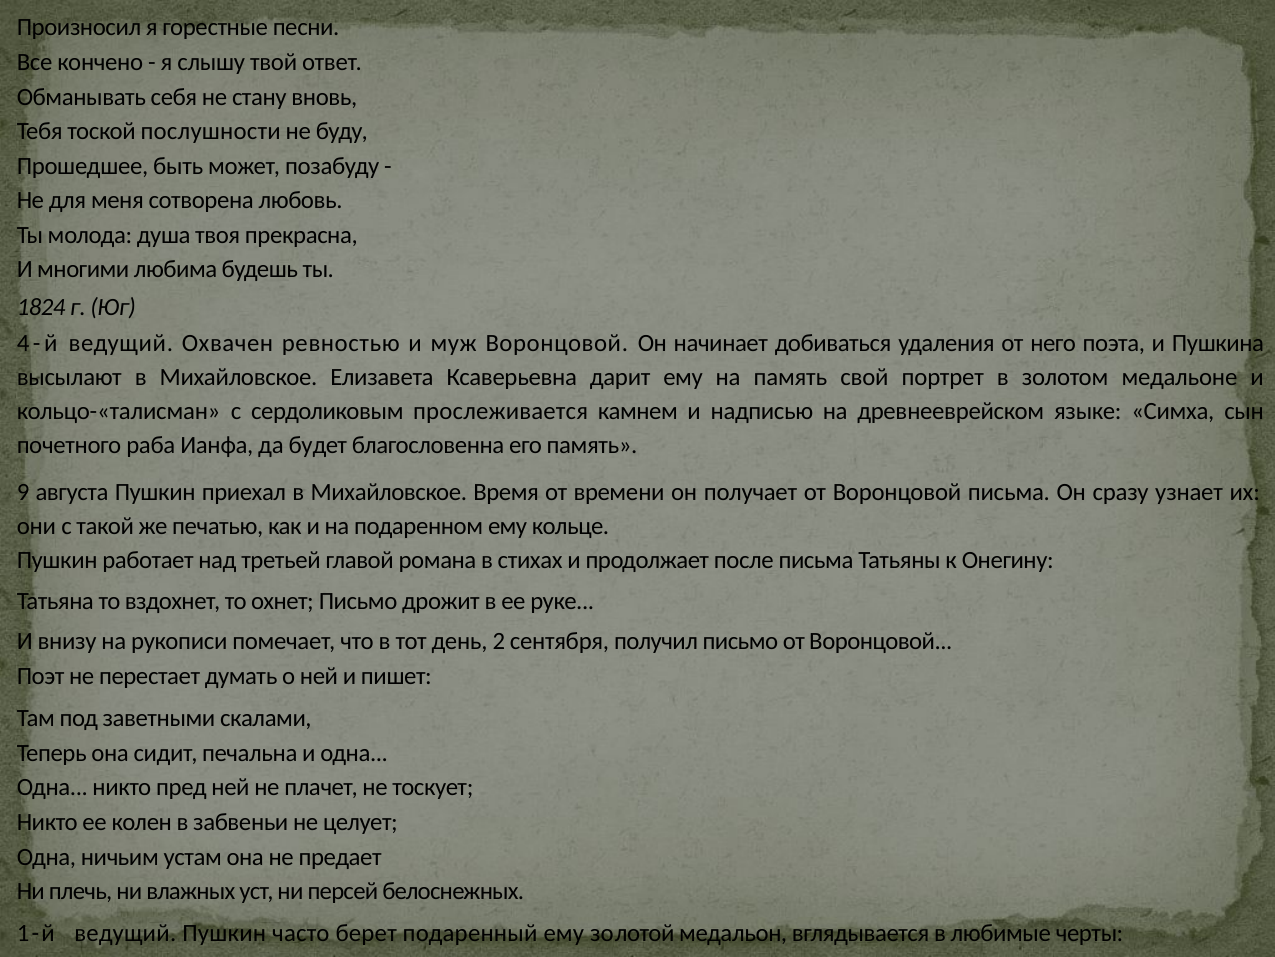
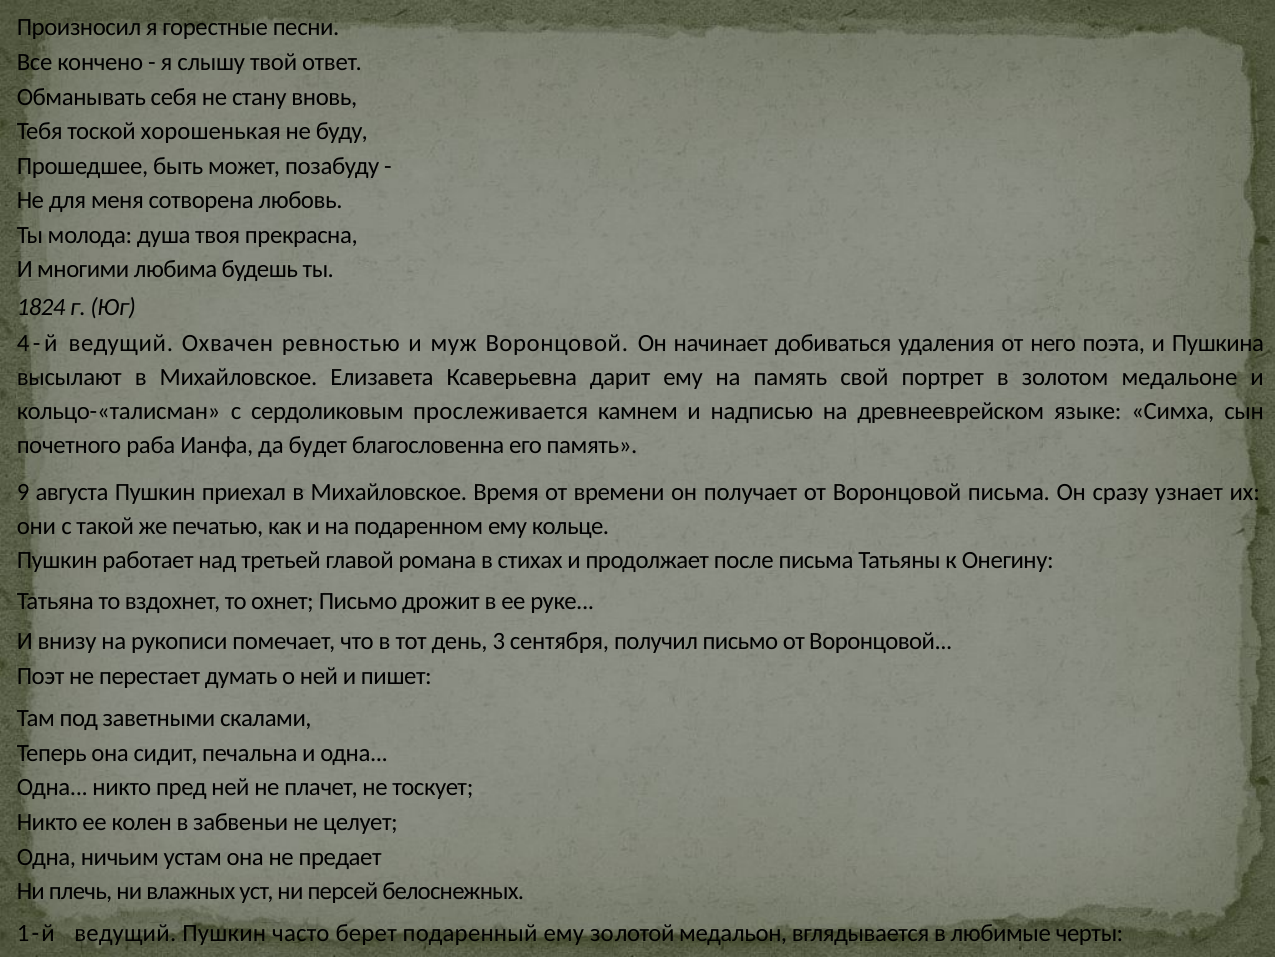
послушности: послушности -> хорошенькая
2: 2 -> 3
